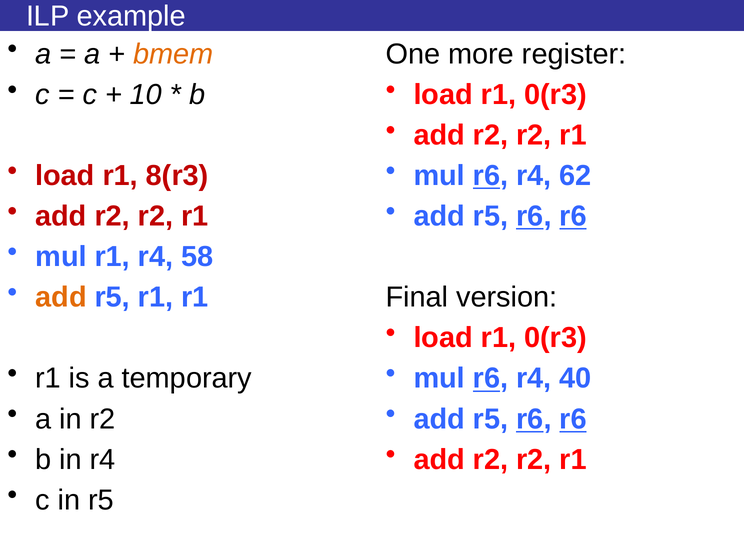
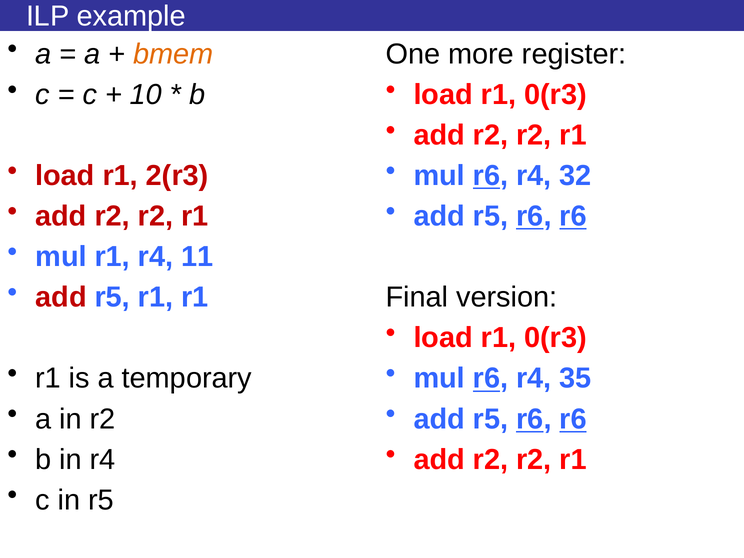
8(r3: 8(r3 -> 2(r3
62: 62 -> 32
58: 58 -> 11
add at (61, 297) colour: orange -> red
40: 40 -> 35
